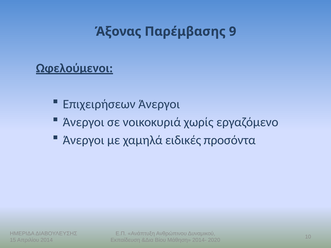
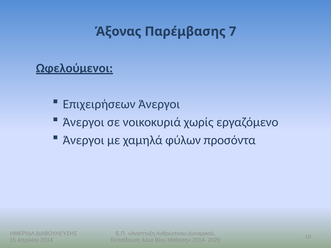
9: 9 -> 7
ειδικές: ειδικές -> φύλων
